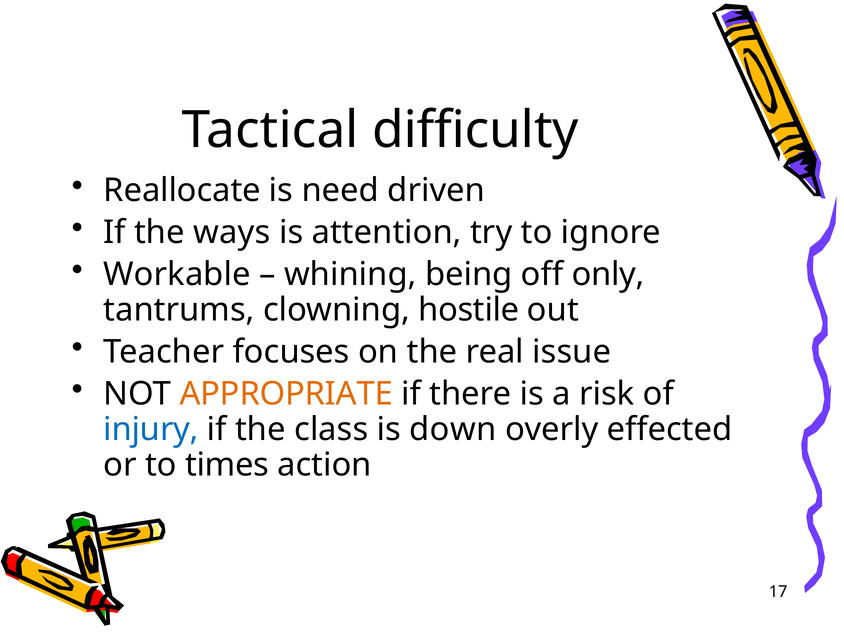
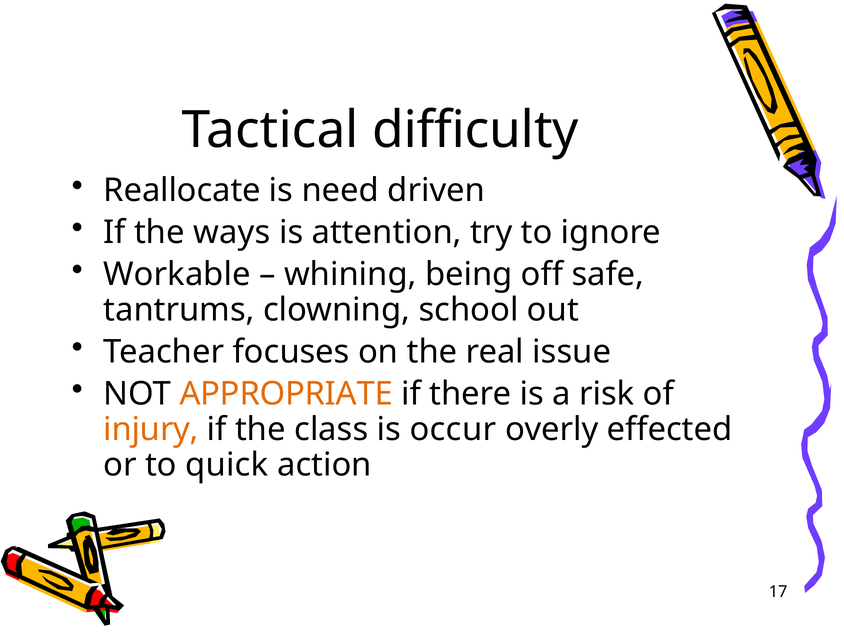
only: only -> safe
hostile: hostile -> school
injury colour: blue -> orange
down: down -> occur
times: times -> quick
